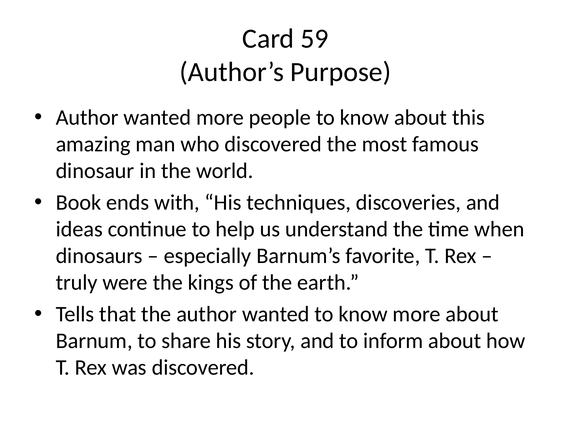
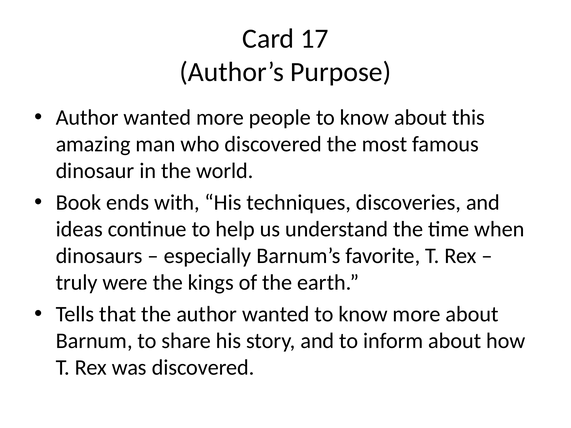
59: 59 -> 17
